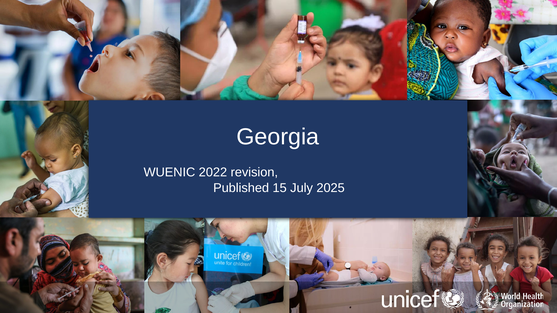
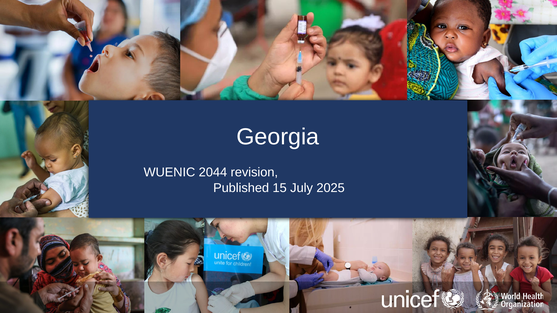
2022: 2022 -> 2044
